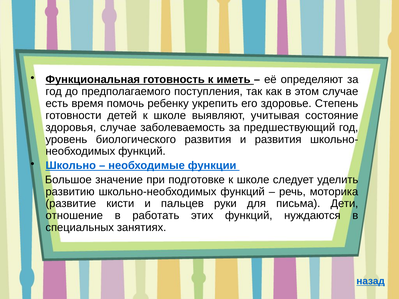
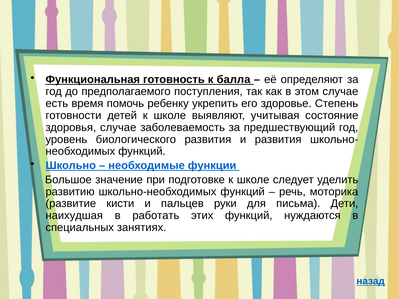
иметь: иметь -> балла
отношение: отношение -> наихудшая
